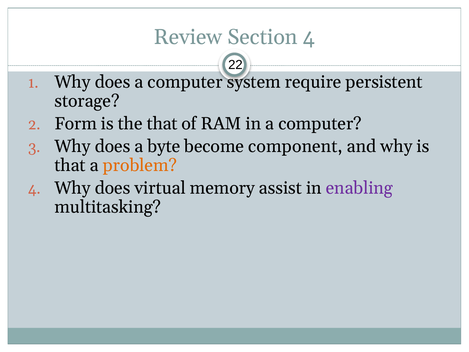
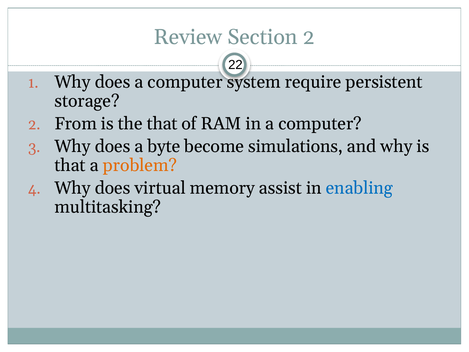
Section 4: 4 -> 2
Form: Form -> From
component: component -> simulations
enabling colour: purple -> blue
